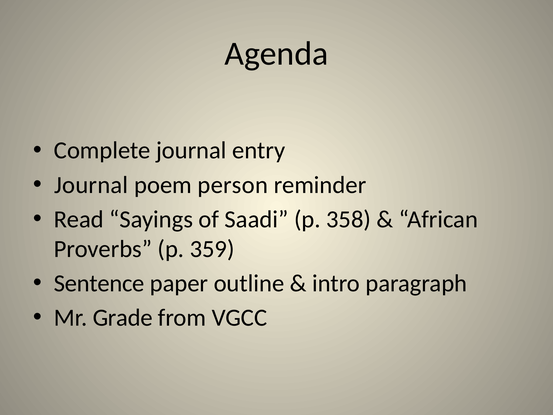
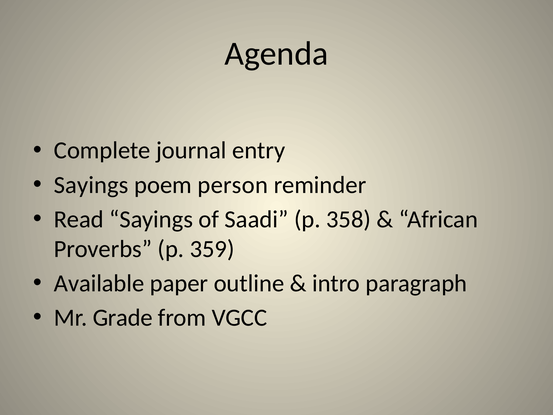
Journal at (91, 185): Journal -> Sayings
Sentence: Sentence -> Available
